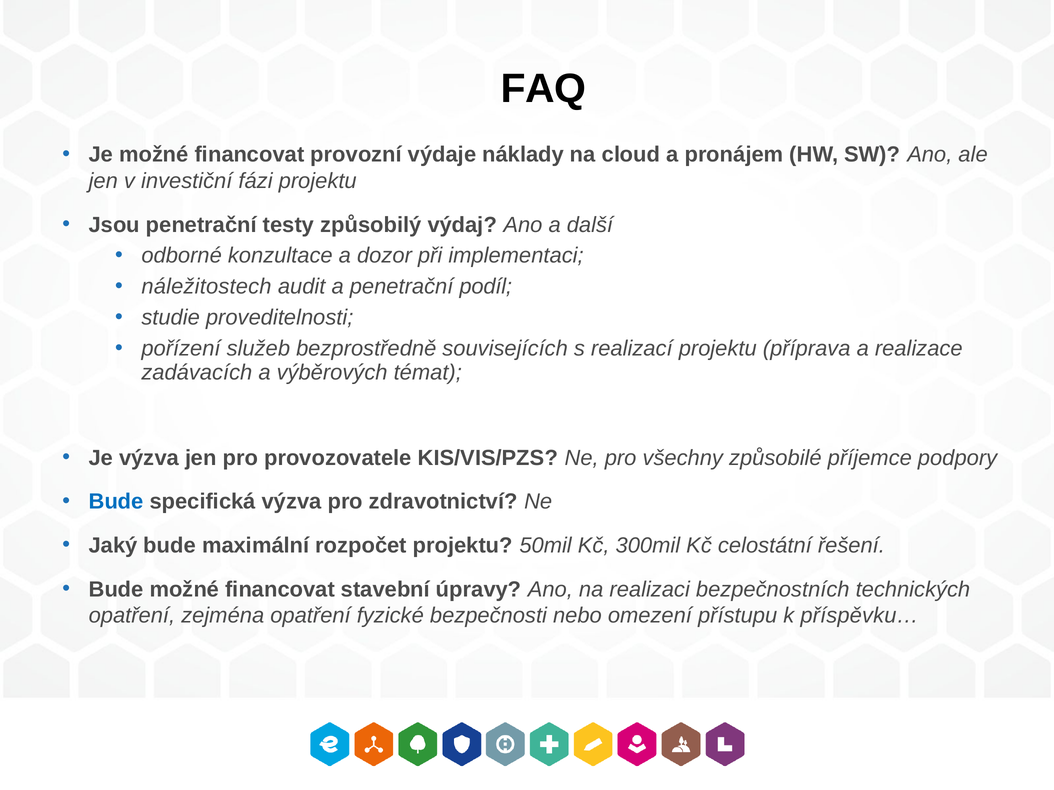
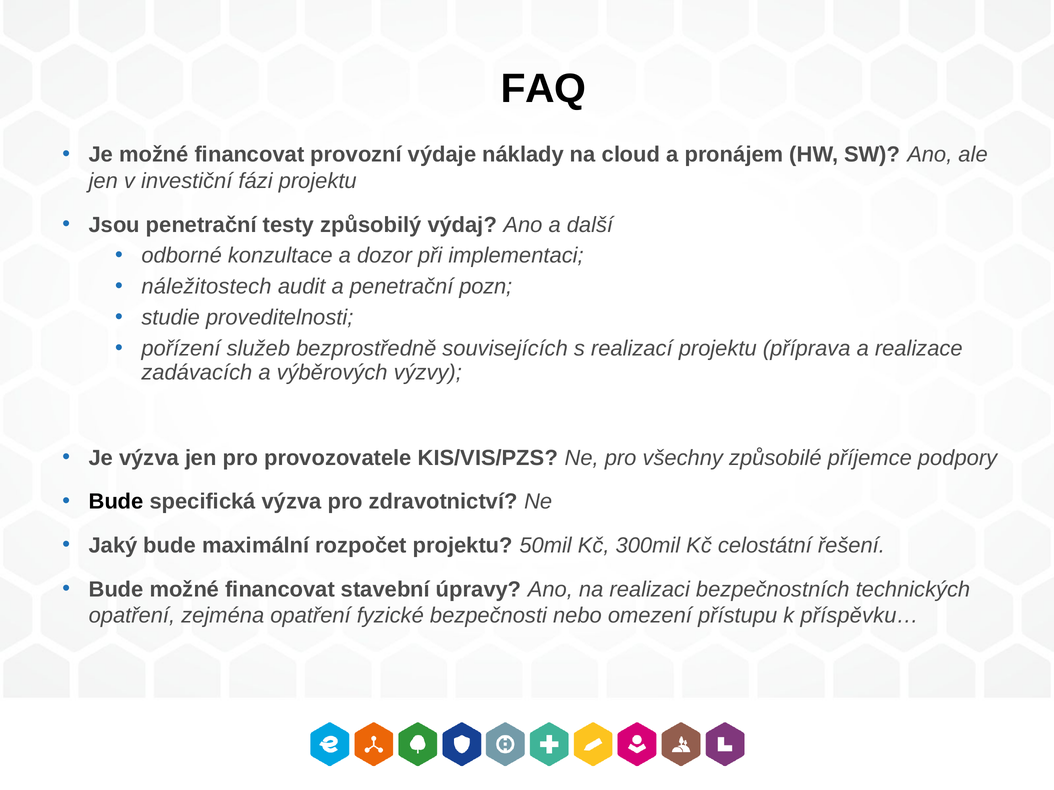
podíl: podíl -> pozn
témat: témat -> výzvy
Bude at (116, 502) colour: blue -> black
